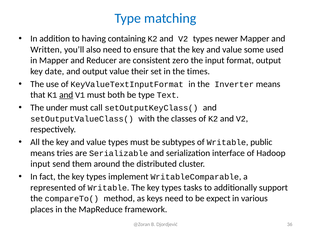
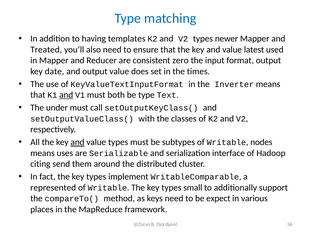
containing: containing -> templates
Written: Written -> Treated
some: some -> latest
their: their -> does
and at (77, 142) underline: none -> present
public: public -> nodes
tries: tries -> uses
input at (40, 164): input -> citing
tasks: tasks -> small
